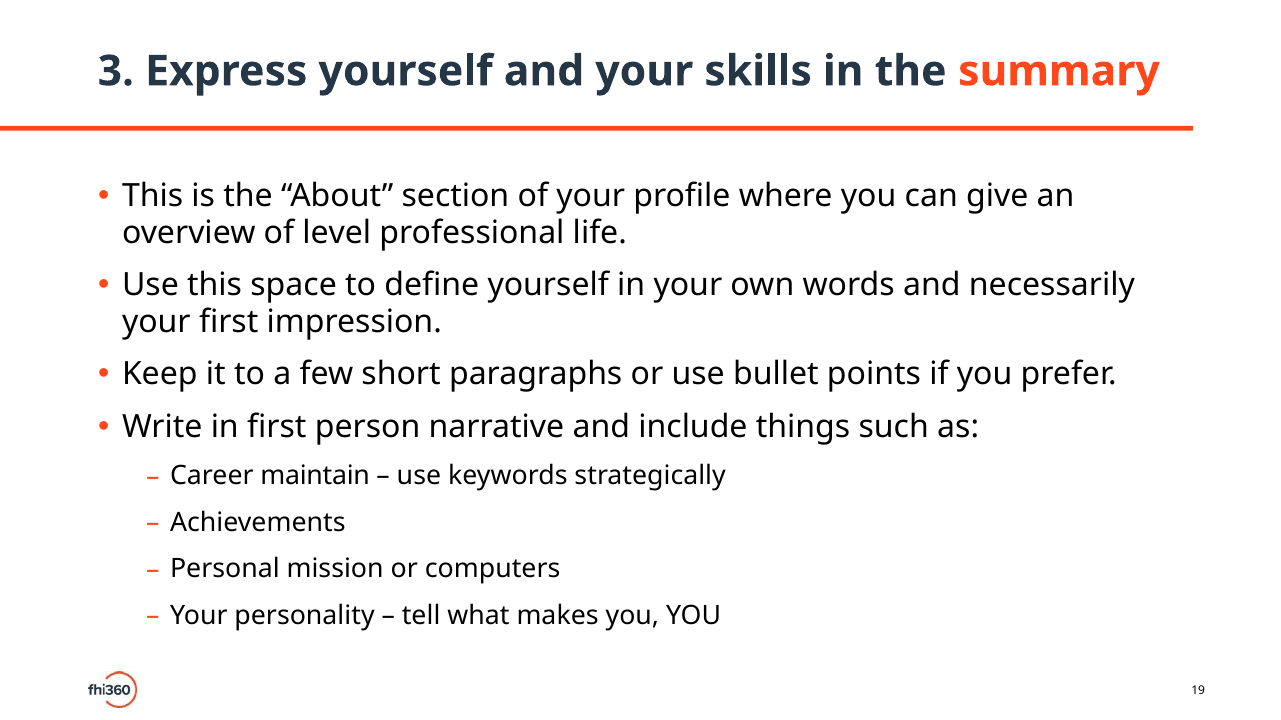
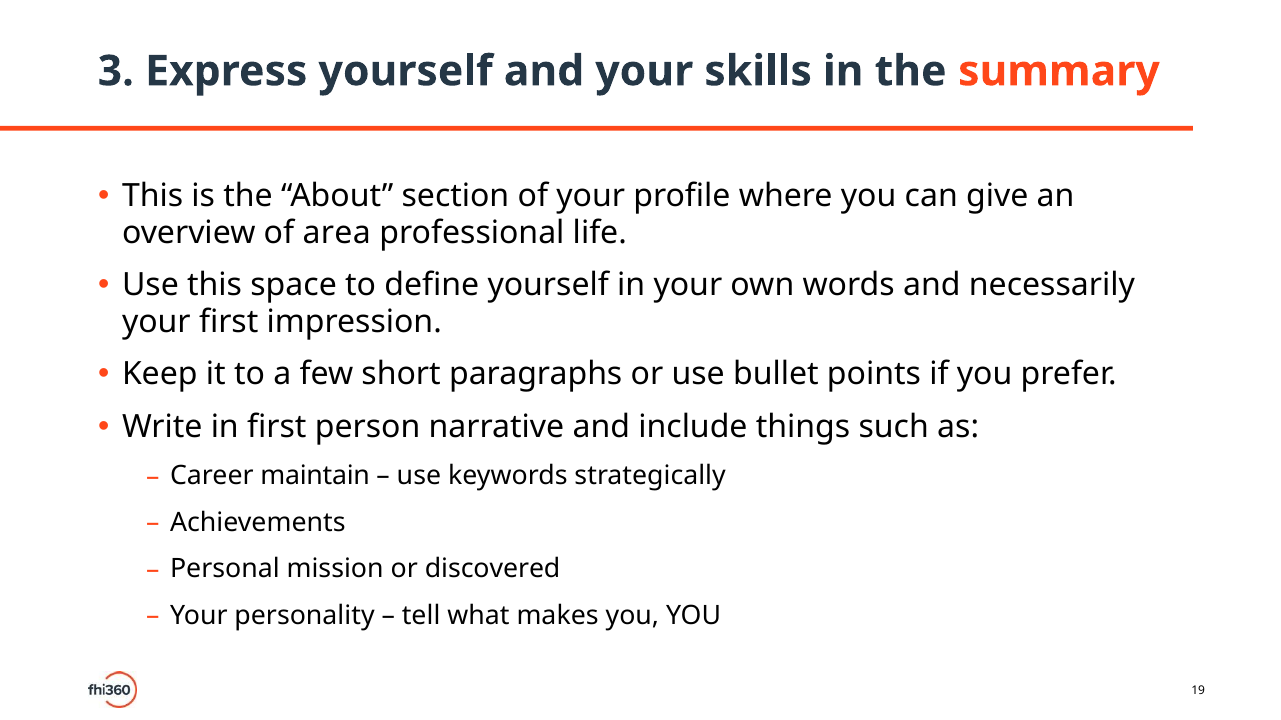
level: level -> area
computers: computers -> discovered
